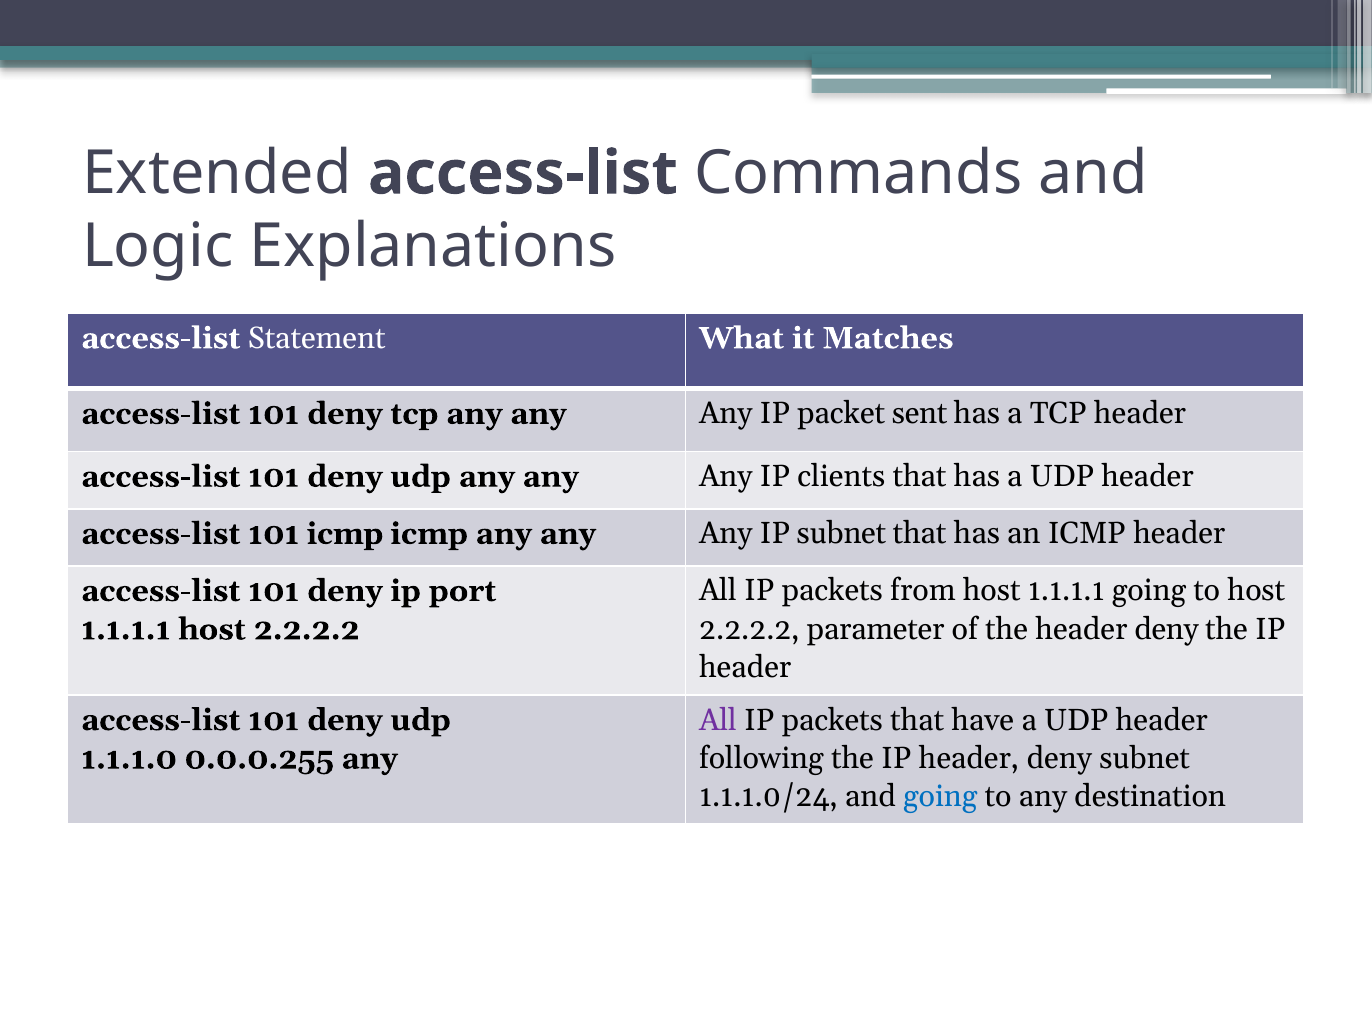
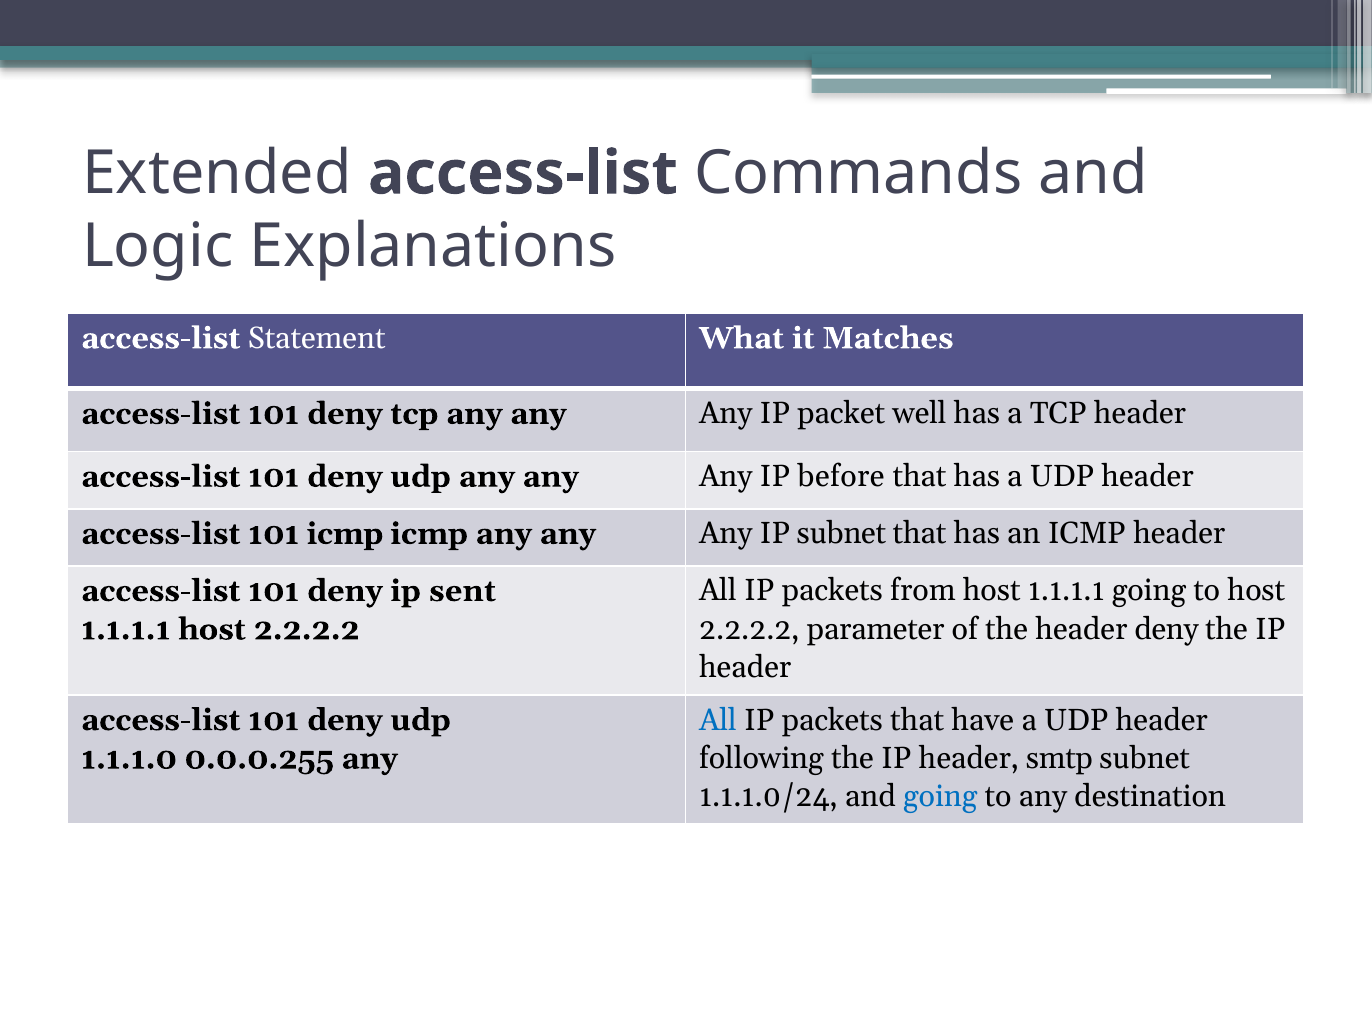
sent: sent -> well
clients: clients -> before
port: port -> sent
All at (718, 720) colour: purple -> blue
IP header deny: deny -> smtp
